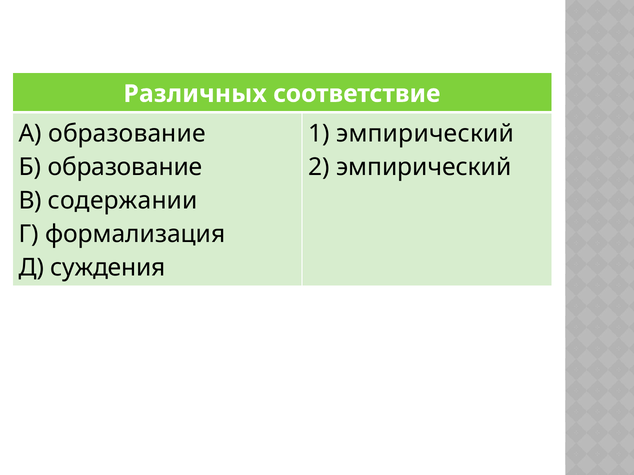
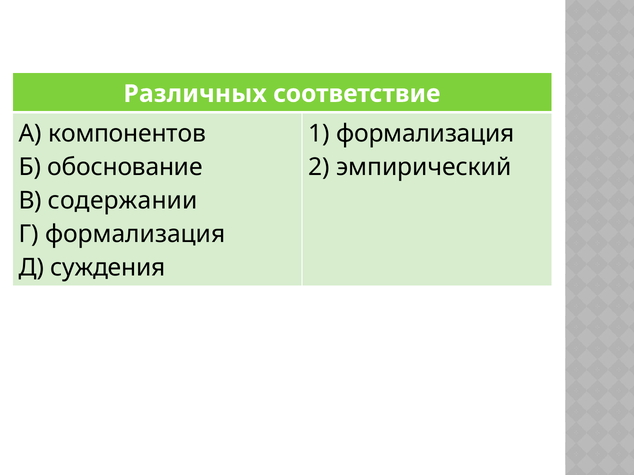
А образование: образование -> компонентов
1 эмпирический: эмпирический -> формализация
Б образование: образование -> обоснование
